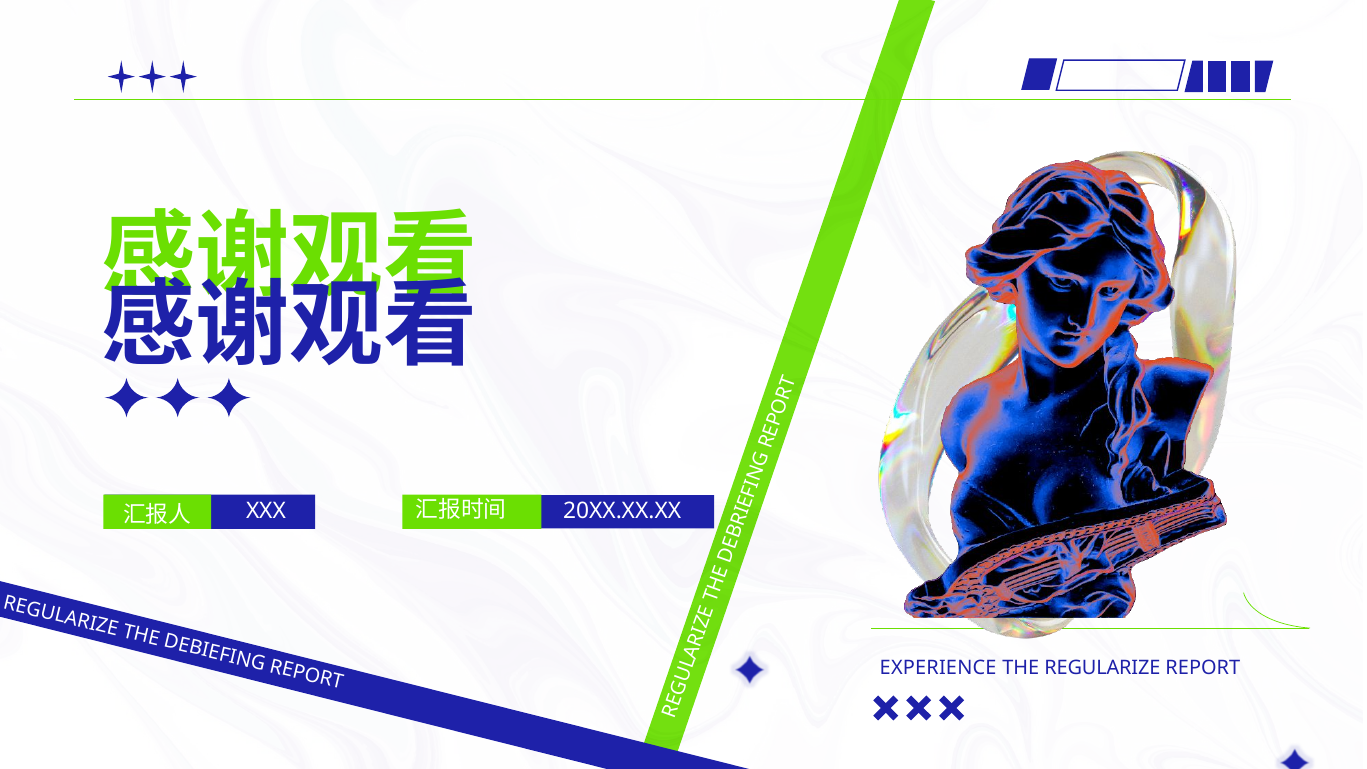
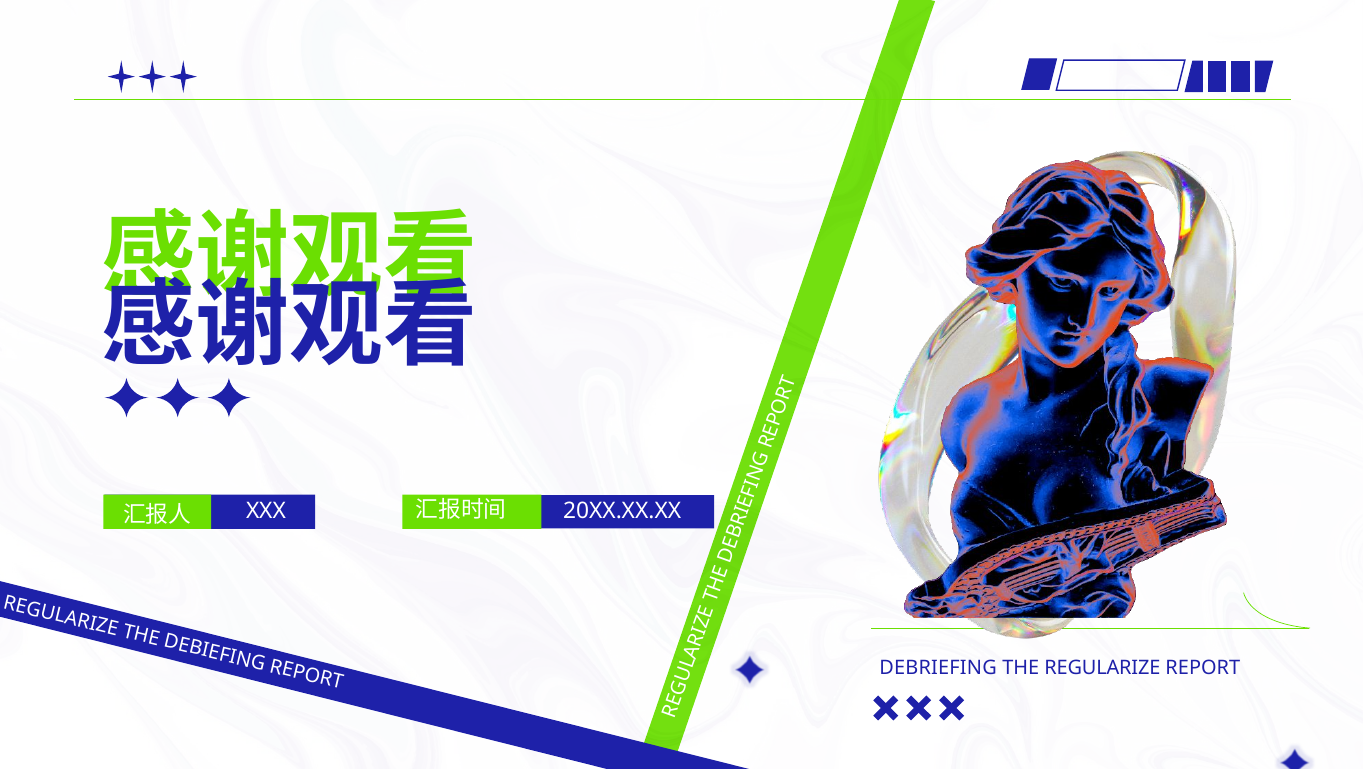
EXPERIENCE: EXPERIENCE -> DEBRIEFING
